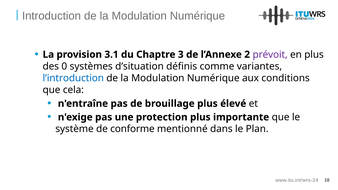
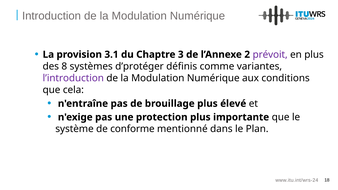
0: 0 -> 8
d’situation: d’situation -> d’protéger
l’introduction colour: blue -> purple
